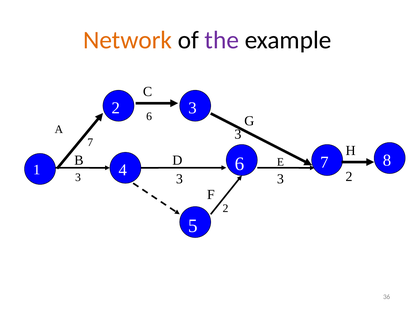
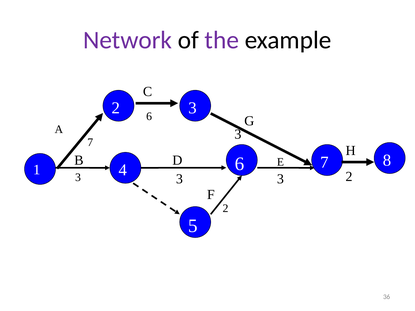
Network colour: orange -> purple
